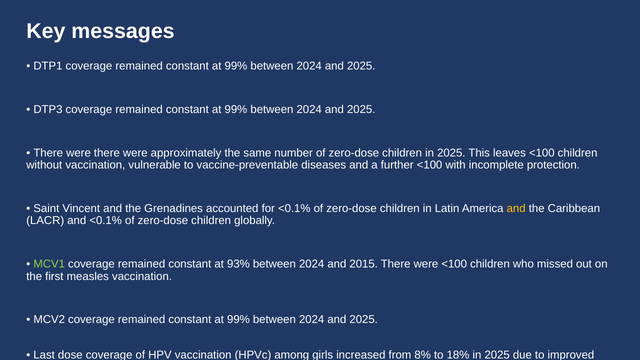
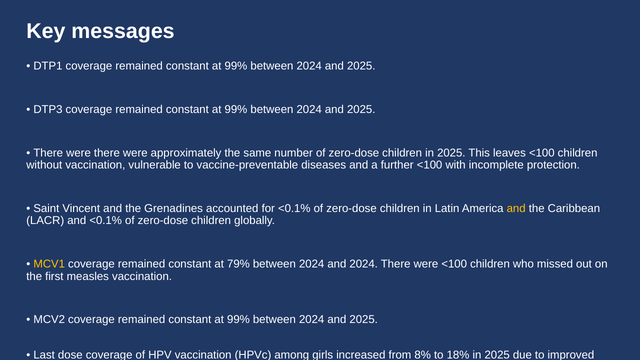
MCV1 colour: light green -> yellow
93%: 93% -> 79%
and 2015: 2015 -> 2024
